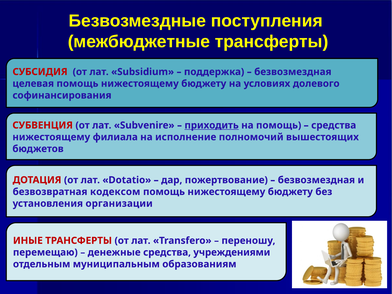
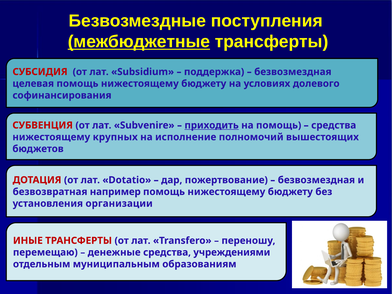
межбюджетные underline: none -> present
филиала: филиала -> крупных
кодексом: кодексом -> например
